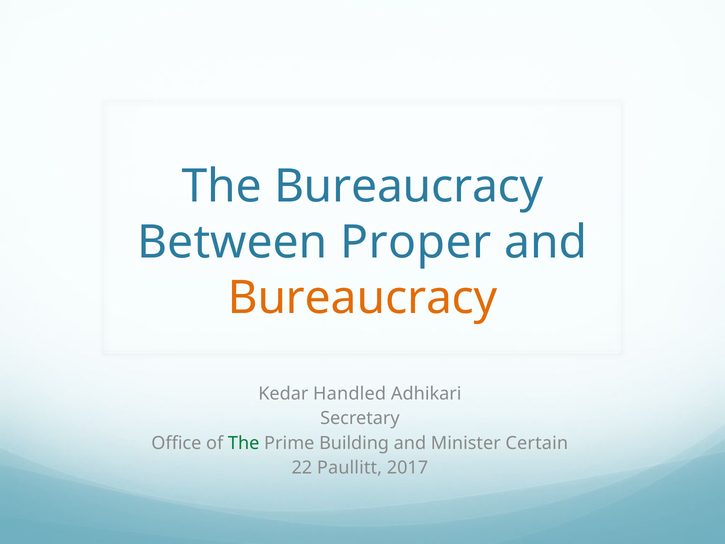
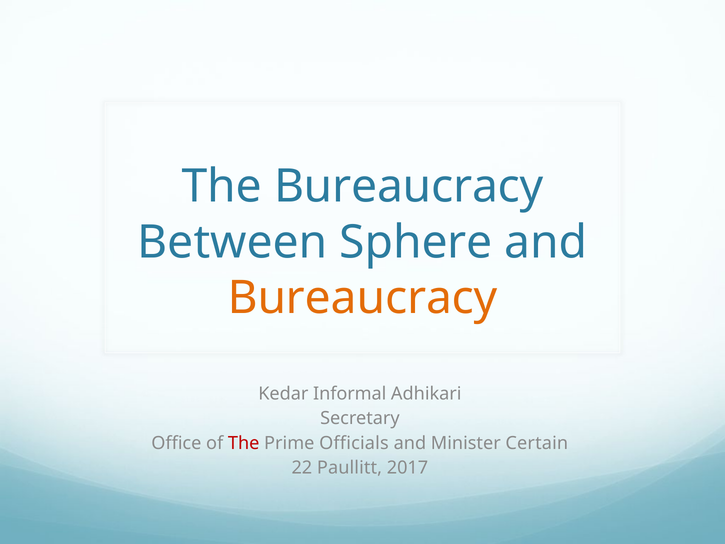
Proper: Proper -> Sphere
Handled: Handled -> Informal
The at (244, 443) colour: green -> red
Building: Building -> Officials
